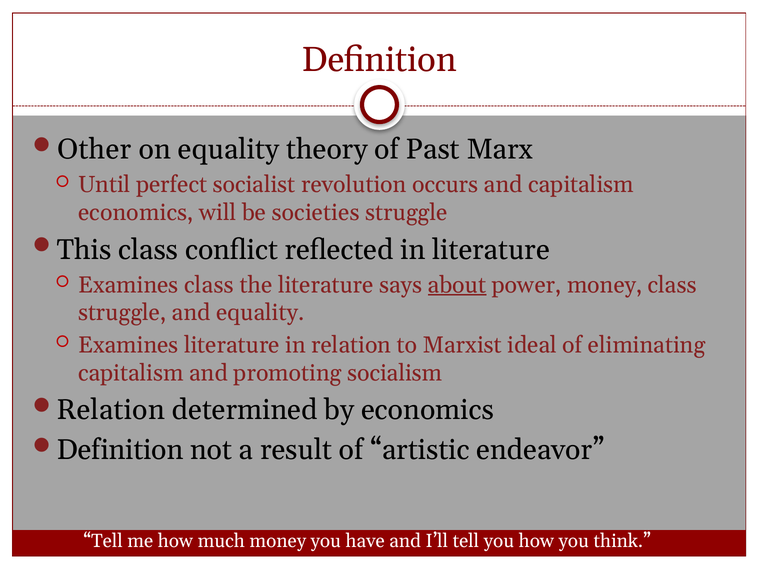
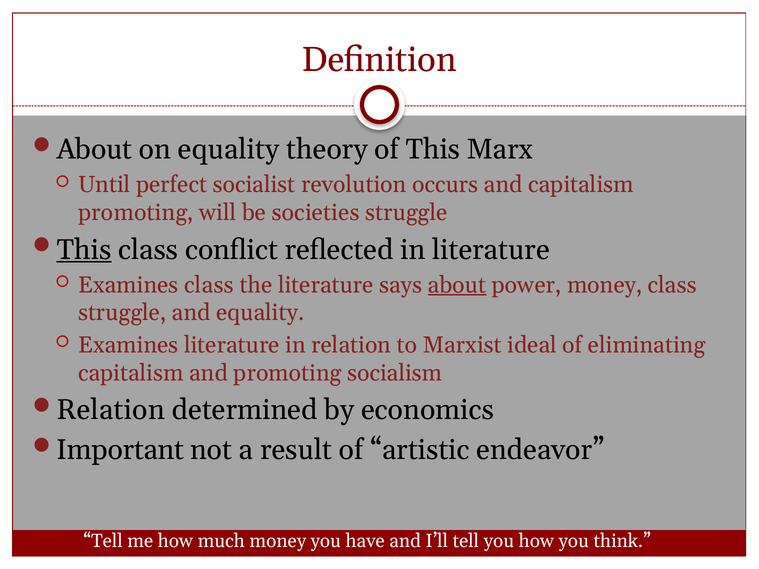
Other at (94, 150): Other -> About
of Past: Past -> This
economics at (136, 213): economics -> promoting
This at (84, 250) underline: none -> present
Definition at (120, 450): Definition -> Important
